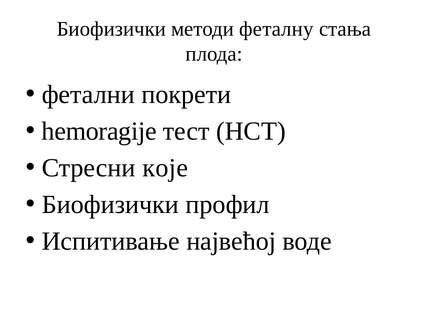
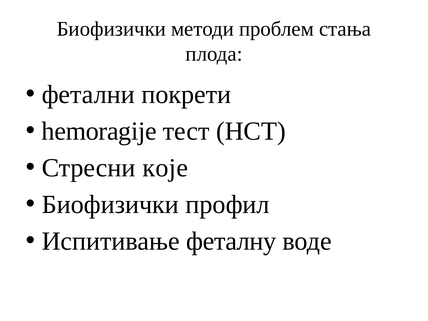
фетaлну: фетaлну -> проблем
највећој: највећој -> фетaлну
